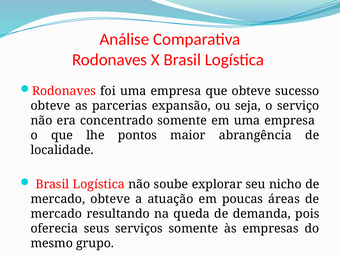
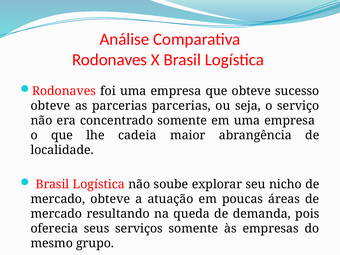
parcerias expansão: expansão -> parcerias
pontos: pontos -> cadeia
